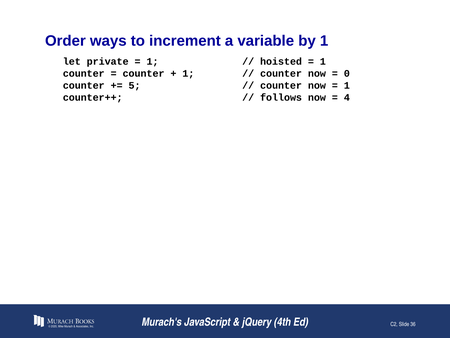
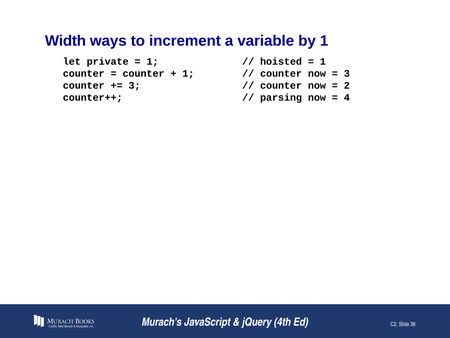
Order: Order -> Width
0 at (347, 73): 0 -> 3
5 at (135, 85): 5 -> 3
1 at (347, 85): 1 -> 2
follows: follows -> parsing
